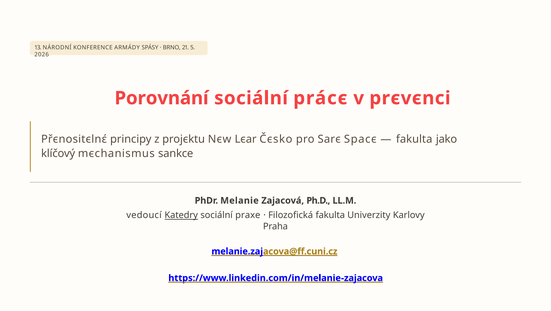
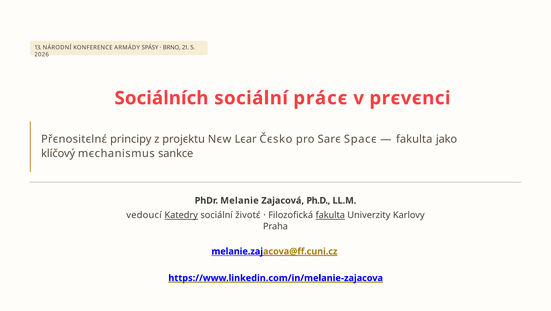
Porovnání: Porovnání -> Sociálních
praxe: praxe -> životέ
fakulta at (330, 215) underline: none -> present
